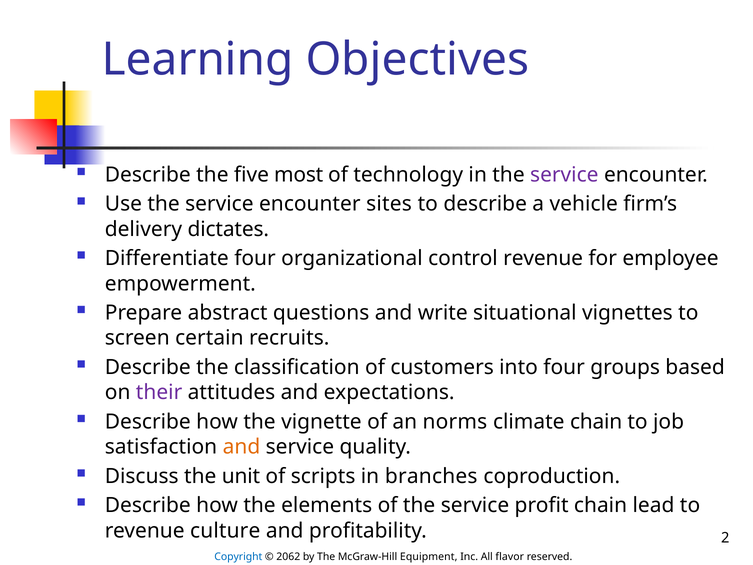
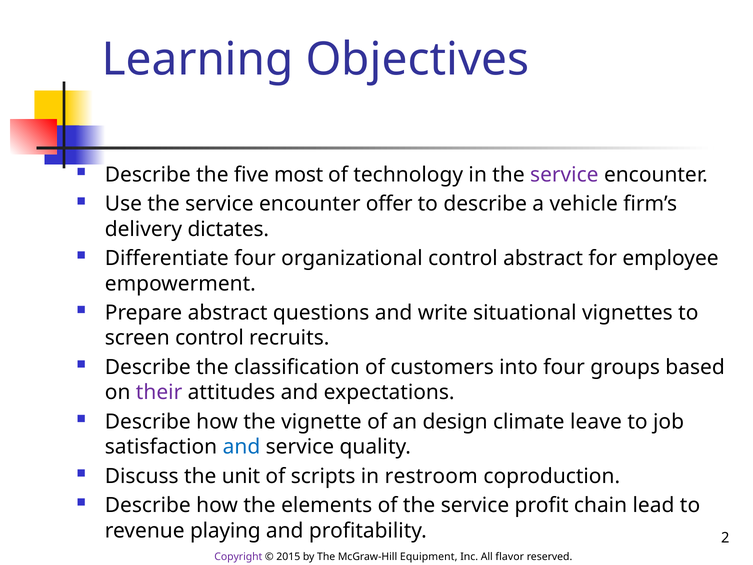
sites: sites -> offer
control revenue: revenue -> abstract
screen certain: certain -> control
norms: norms -> design
climate chain: chain -> leave
and at (241, 447) colour: orange -> blue
branches: branches -> restroom
culture: culture -> playing
Copyright colour: blue -> purple
2062: 2062 -> 2015
